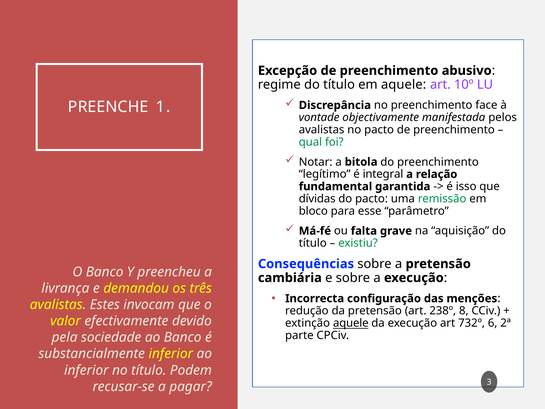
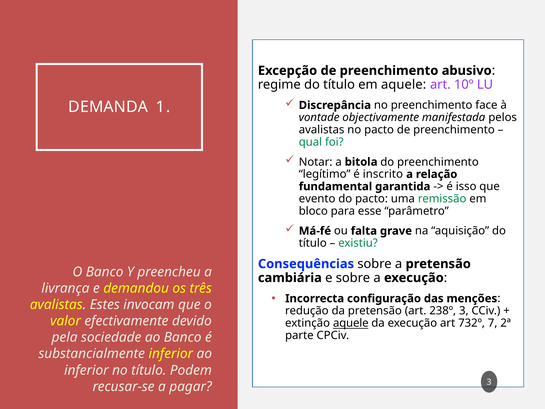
PREENCHE: PREENCHE -> DEMANDA
integral: integral -> inscrito
dívidas: dívidas -> evento
238º 8: 8 -> 3
6: 6 -> 7
